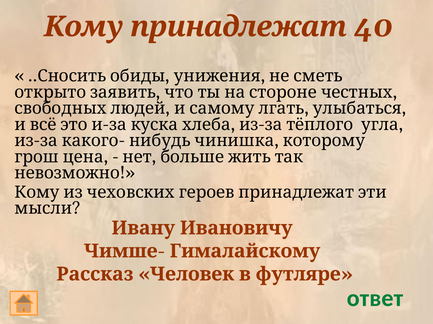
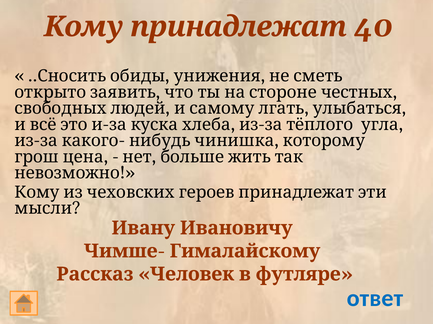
ответ colour: green -> blue
